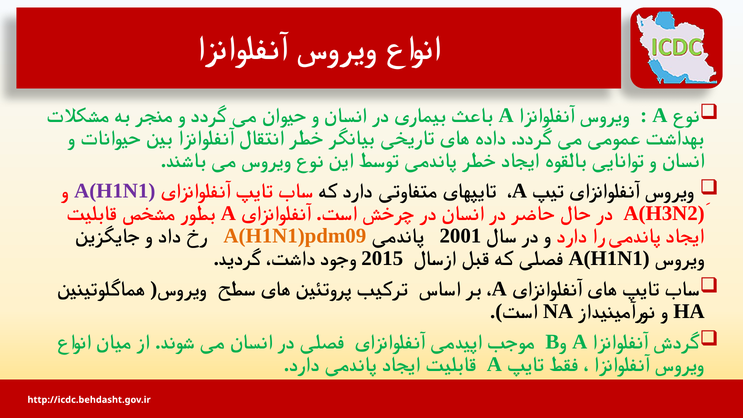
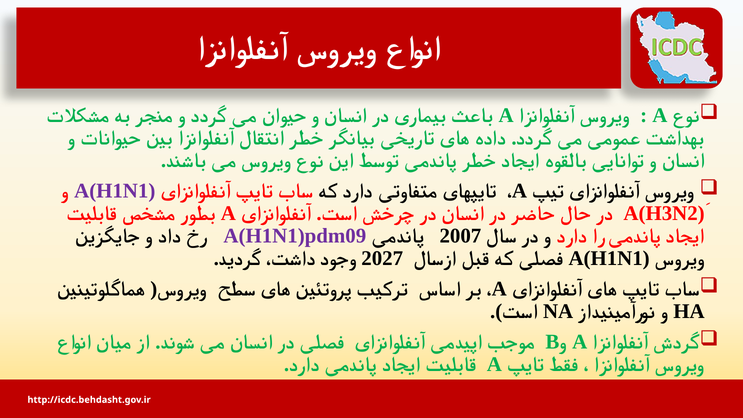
A(H1N1)pdm09 colour: orange -> purple
2001: 2001 -> 2007
2015: 2015 -> 2027
